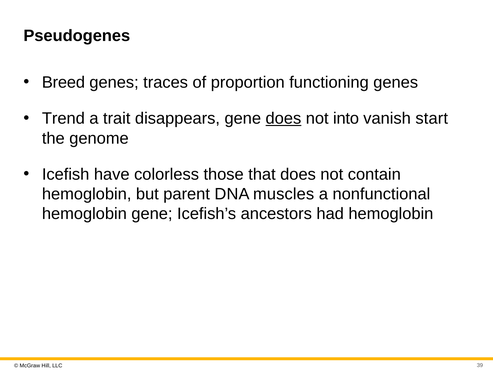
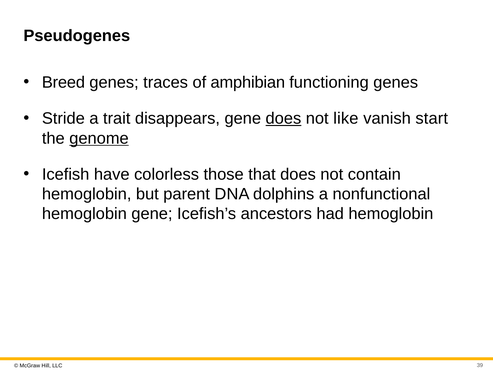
proportion: proportion -> amphibian
Trend: Trend -> Stride
into: into -> like
genome underline: none -> present
muscles: muscles -> dolphins
